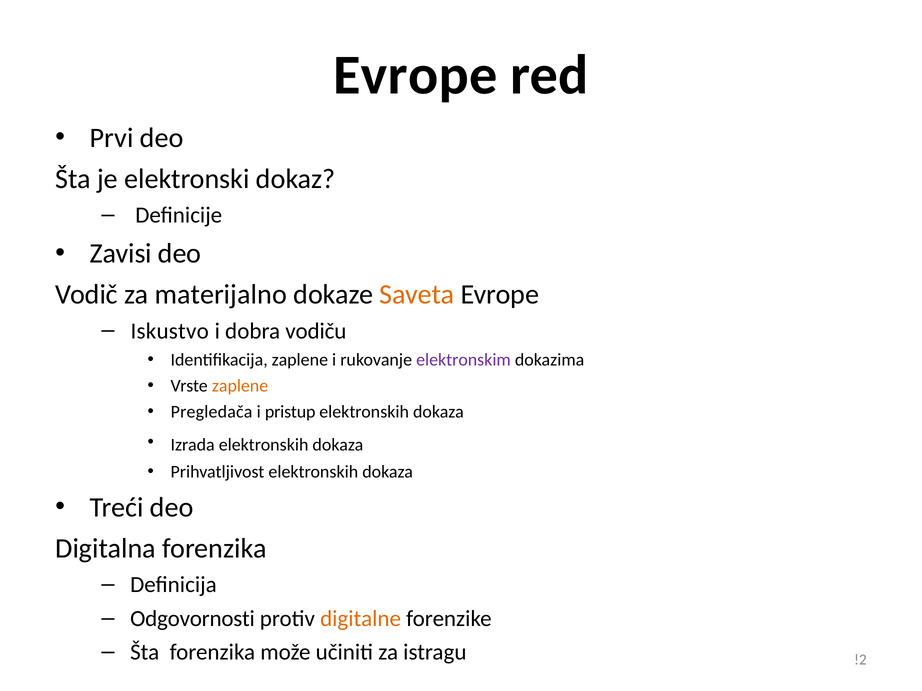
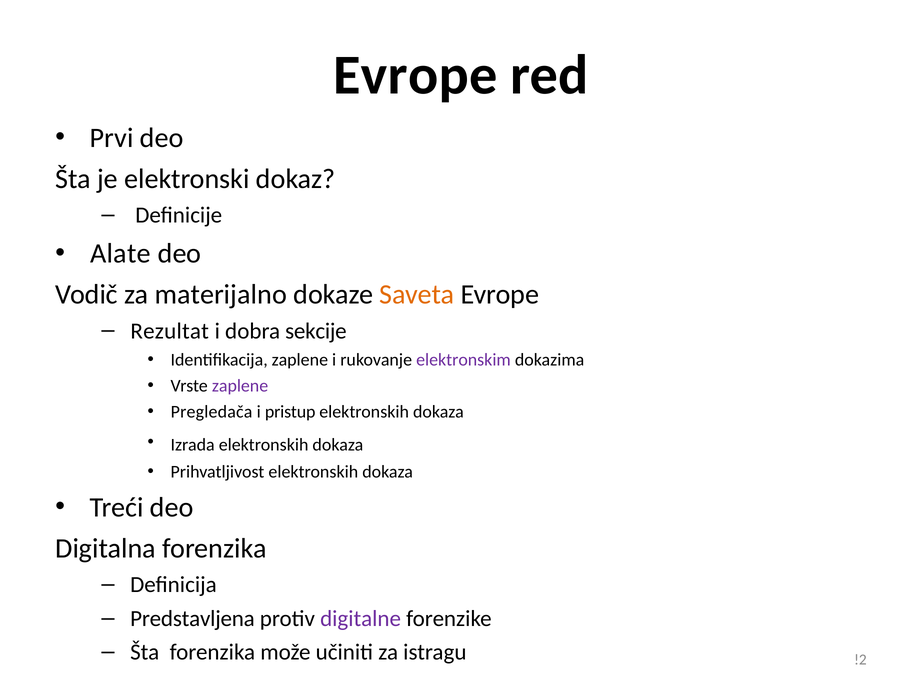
Zavisi: Zavisi -> Alate
Iskustvo: Iskustvo -> Rezultat
vodiču: vodiču -> sekcije
zaplene at (240, 386) colour: orange -> purple
Odgovornosti: Odgovornosti -> Predstavljena
digitalne colour: orange -> purple
